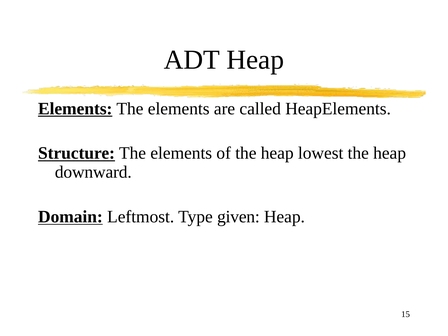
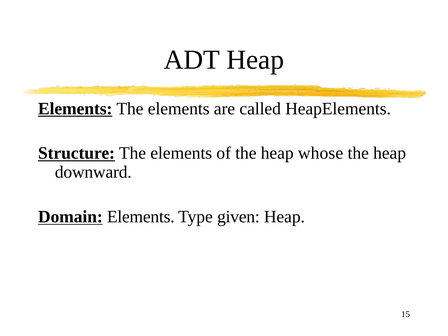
lowest: lowest -> whose
Domain Leftmost: Leftmost -> Elements
